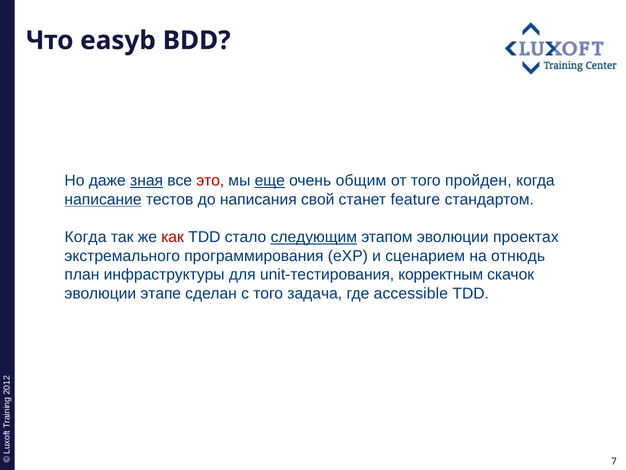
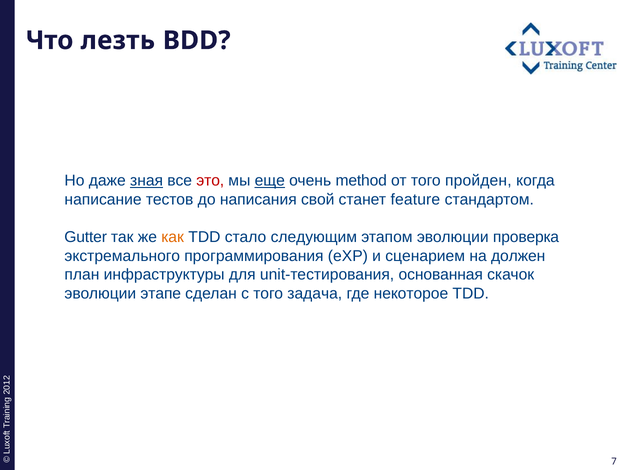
easyb: easyb -> лезть
общим: общим -> method
написание underline: present -> none
Когда at (86, 237): Когда -> Gutter
как colour: red -> orange
следующим underline: present -> none
проектах: проектах -> проверка
отнюдь: отнюдь -> должен
корректным: корректным -> основанная
accessible: accessible -> некоторое
